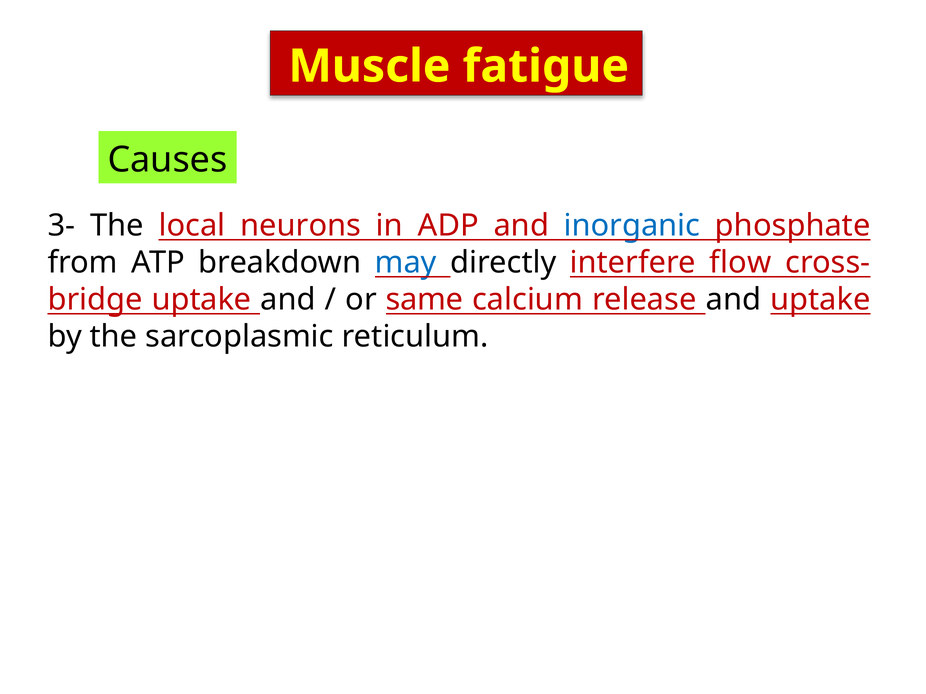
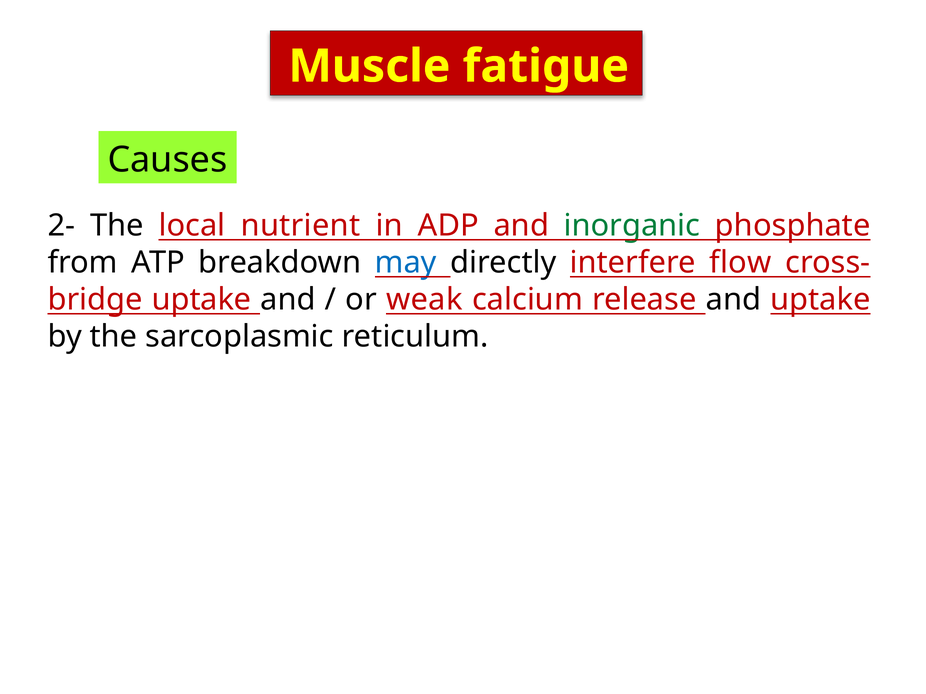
3-: 3- -> 2-
neurons: neurons -> nutrient
inorganic colour: blue -> green
same: same -> weak
